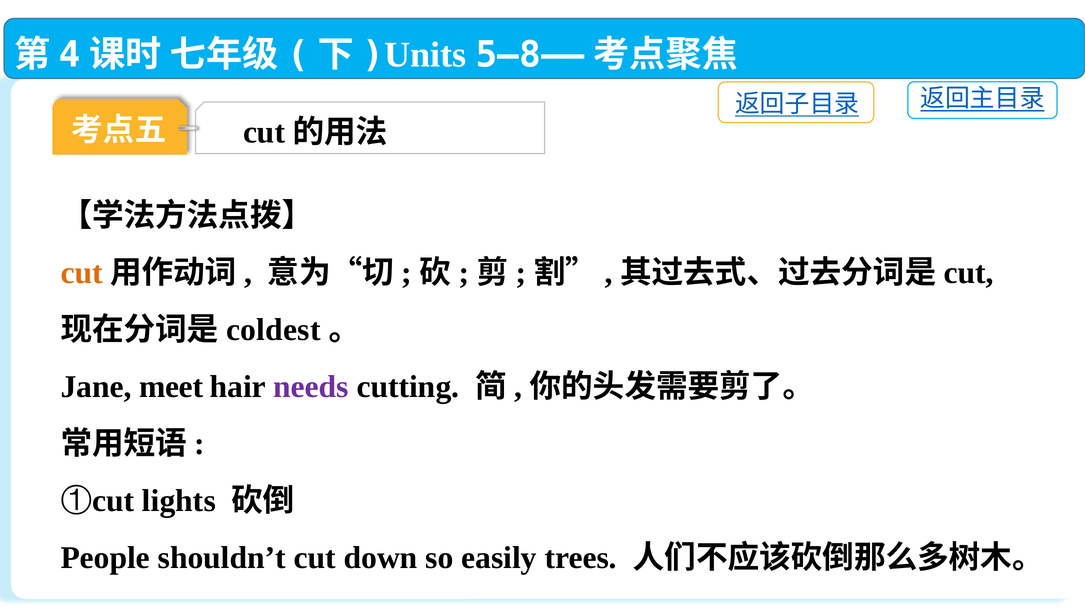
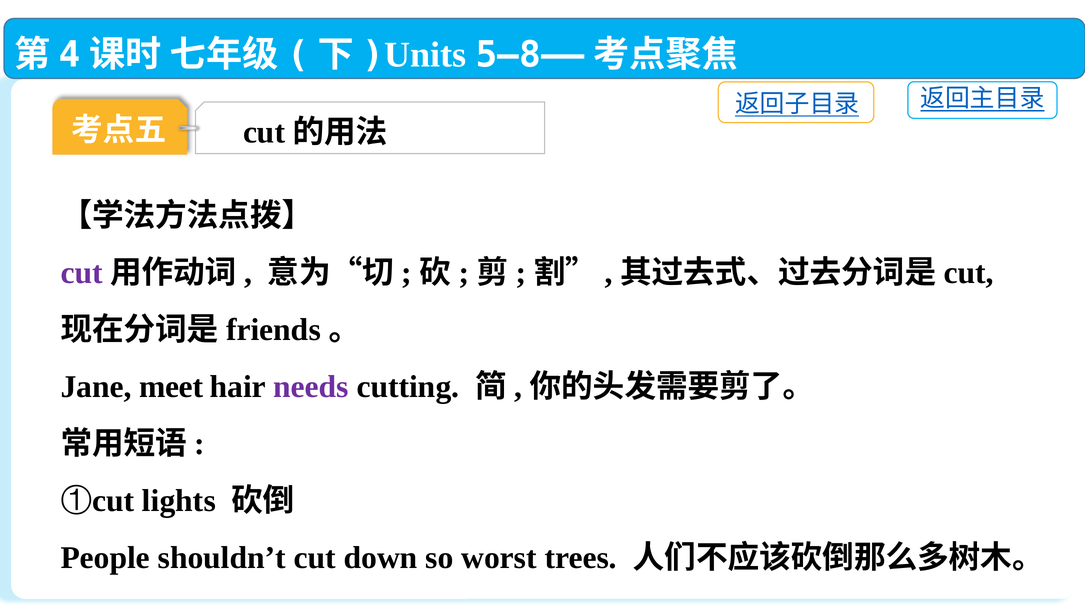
cut at (82, 273) colour: orange -> purple
coldest: coldest -> friends
easily: easily -> worst
